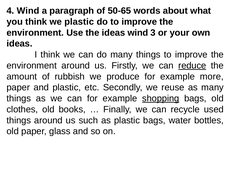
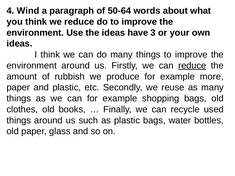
50-65: 50-65 -> 50-64
we plastic: plastic -> reduce
ideas wind: wind -> have
shopping underline: present -> none
